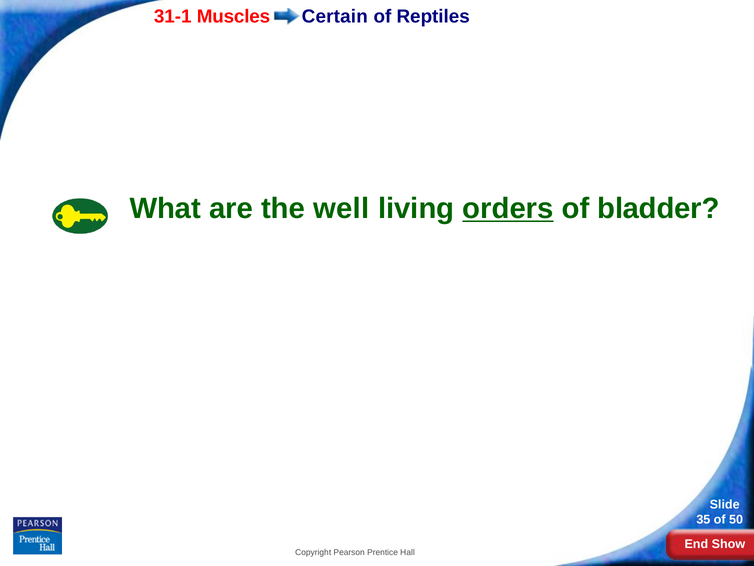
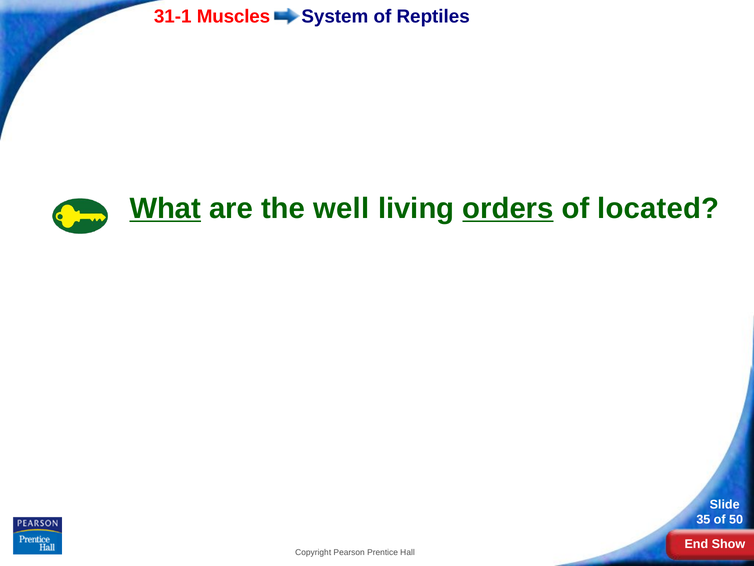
Certain: Certain -> System
What underline: none -> present
bladder: bladder -> located
